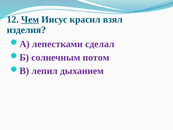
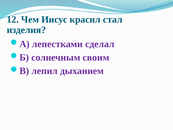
Чем underline: present -> none
взял: взял -> стал
потом: потом -> своим
